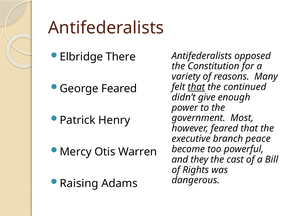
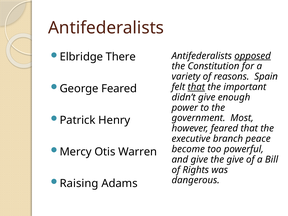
opposed underline: none -> present
Many: Many -> Spain
continued: continued -> important
and they: they -> give
the cast: cast -> give
